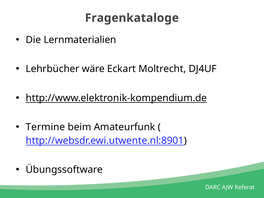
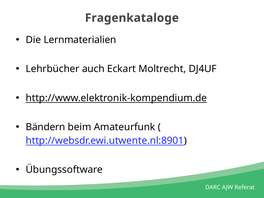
wäre: wäre -> auch
Termine: Termine -> Bändern
